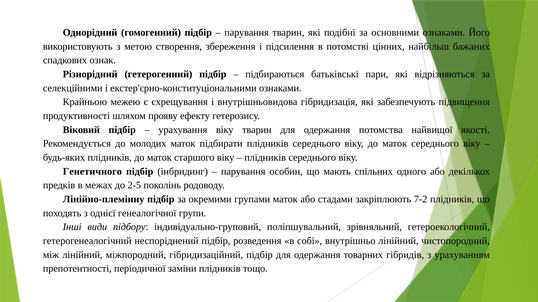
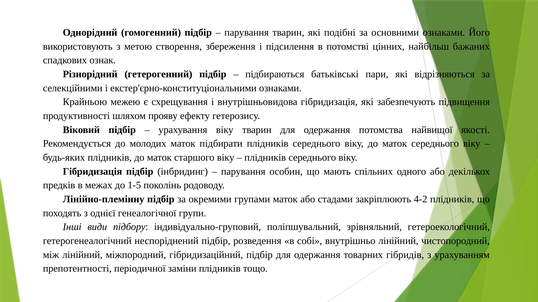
Генетичного at (92, 172): Генетичного -> Гібридизація
2-5: 2-5 -> 1-5
7-2: 7-2 -> 4-2
